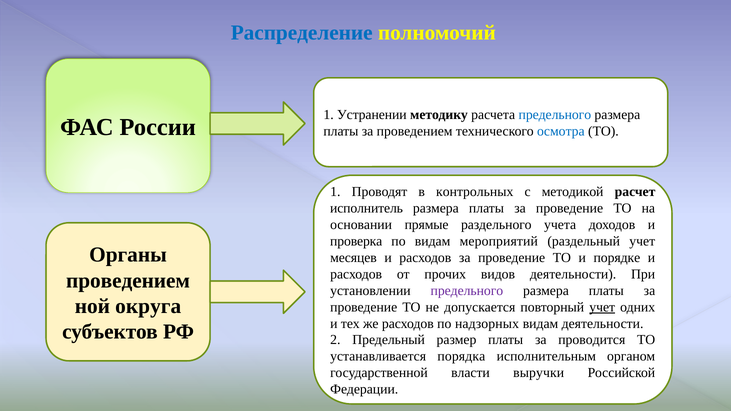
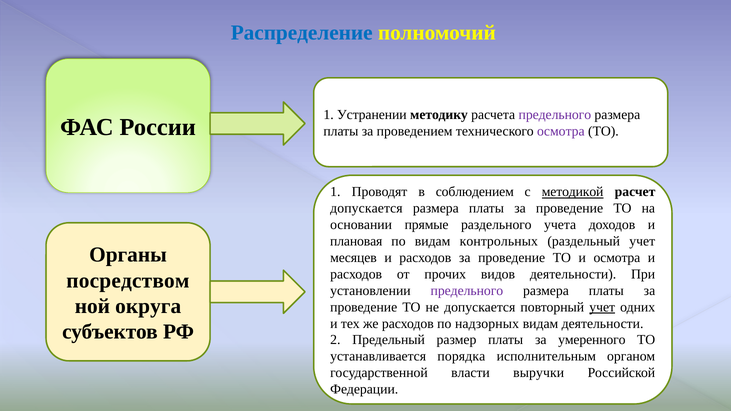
предельного at (555, 115) colour: blue -> purple
осмотра at (561, 131) colour: blue -> purple
контрольных: контрольных -> соблюдением
методикой underline: none -> present
исполнитель at (367, 208): исполнитель -> допускается
проверка: проверка -> плановая
мероприятий: мероприятий -> контрольных
и порядке: порядке -> осмотра
проведением at (128, 281): проведением -> посредством
проводится: проводится -> умеренного
